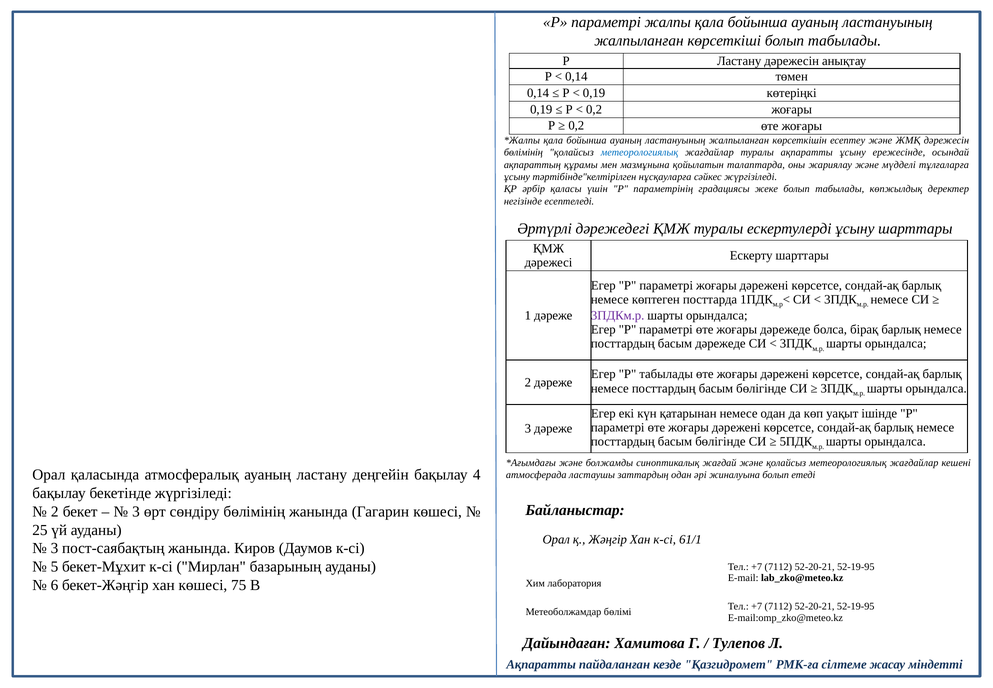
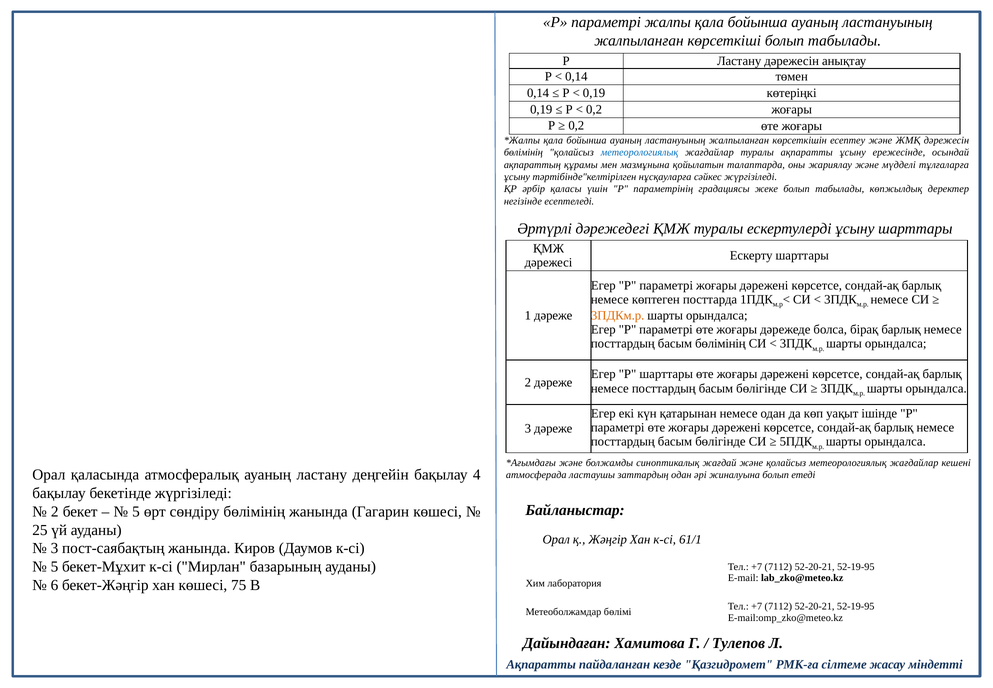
3ПДКм.р colour: purple -> orange
басым дәрежеде: дәрежеде -> бөлімінің
Р табылады: табылады -> шарттары
3 at (136, 511): 3 -> 5
